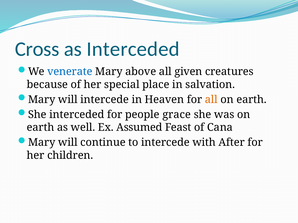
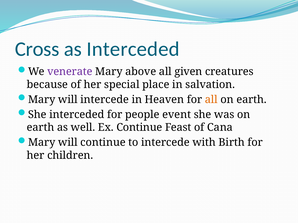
venerate colour: blue -> purple
grace: grace -> event
Ex Assumed: Assumed -> Continue
After: After -> Birth
